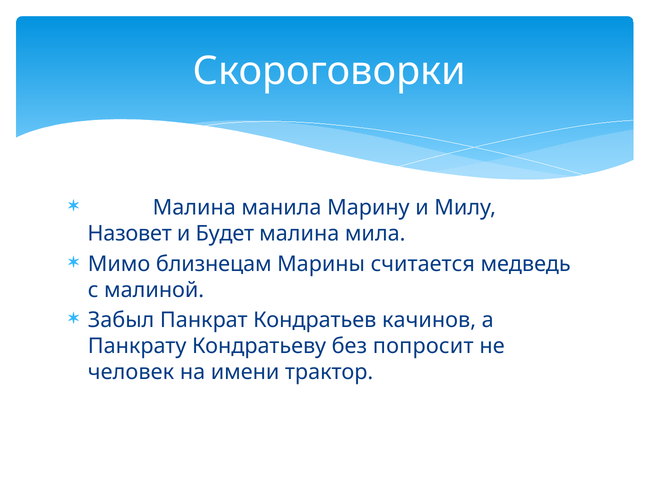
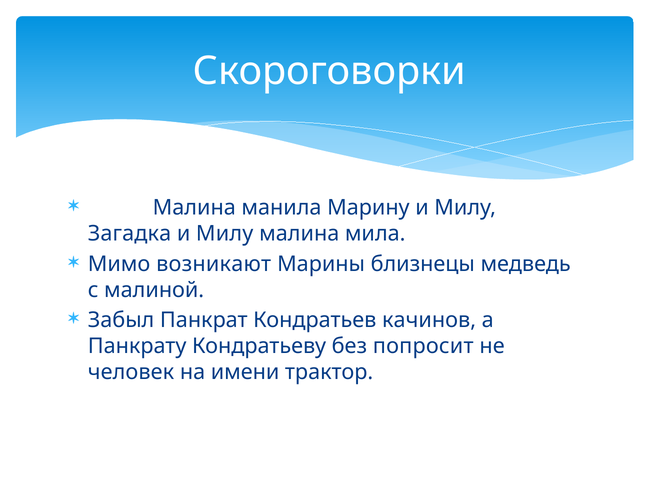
Назовет: Назовет -> Загадка
Будет at (225, 234): Будет -> Милу
близнецам: близнецам -> возникают
считается: считается -> близнецы
